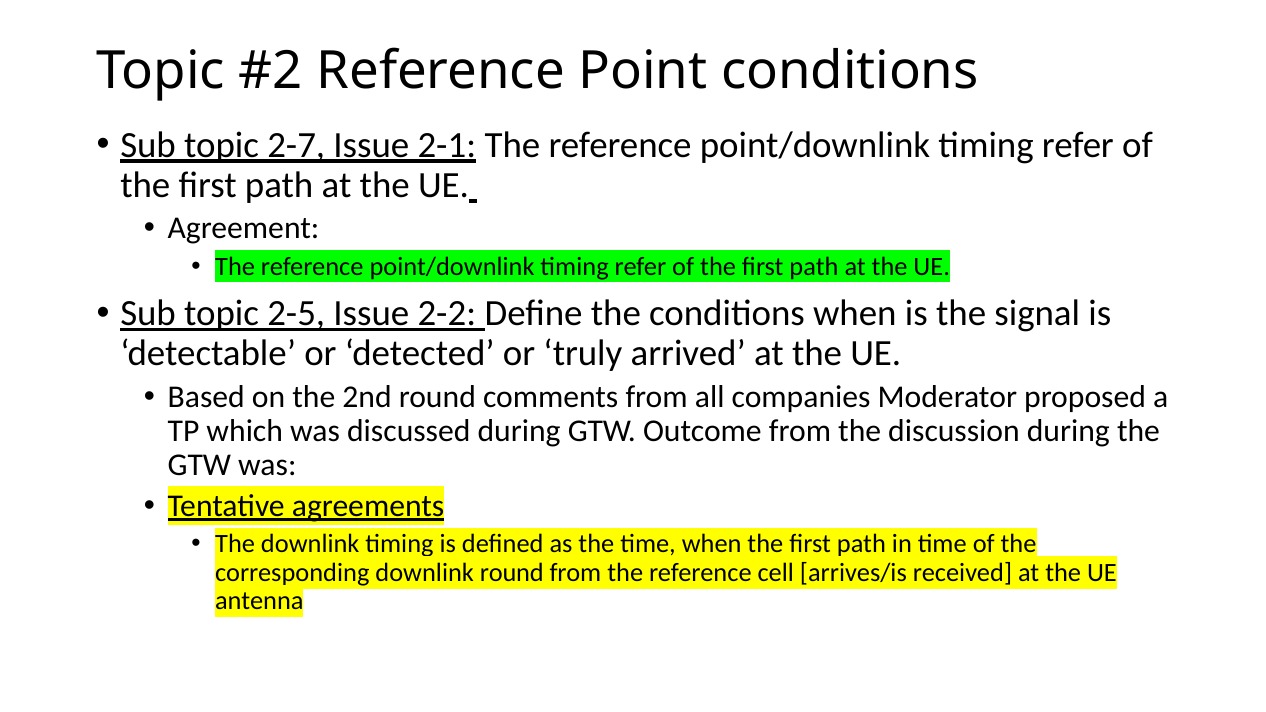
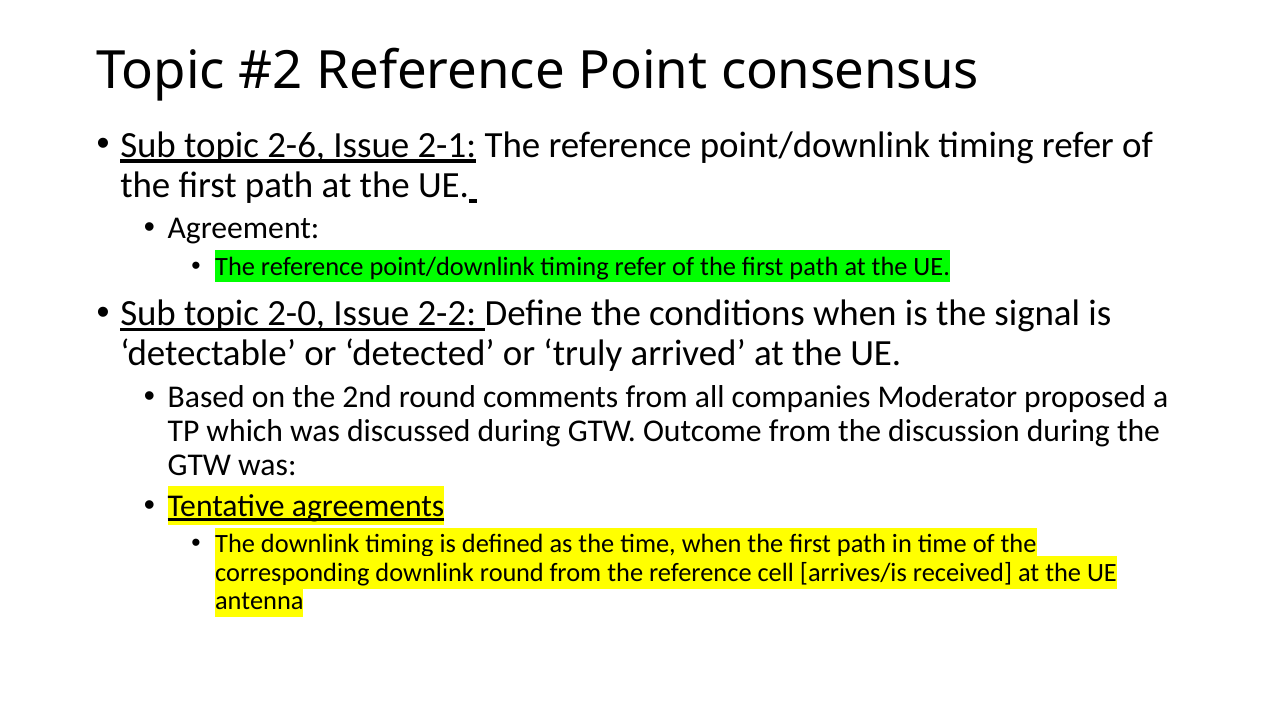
Point conditions: conditions -> consensus
2-7: 2-7 -> 2-6
2-5: 2-5 -> 2-0
